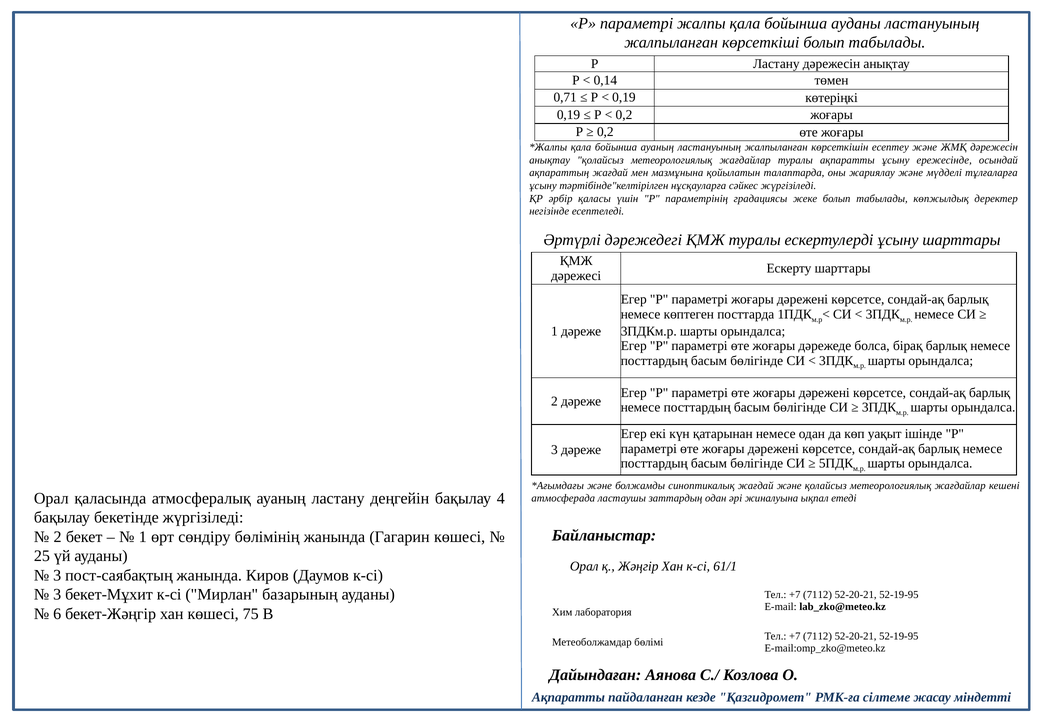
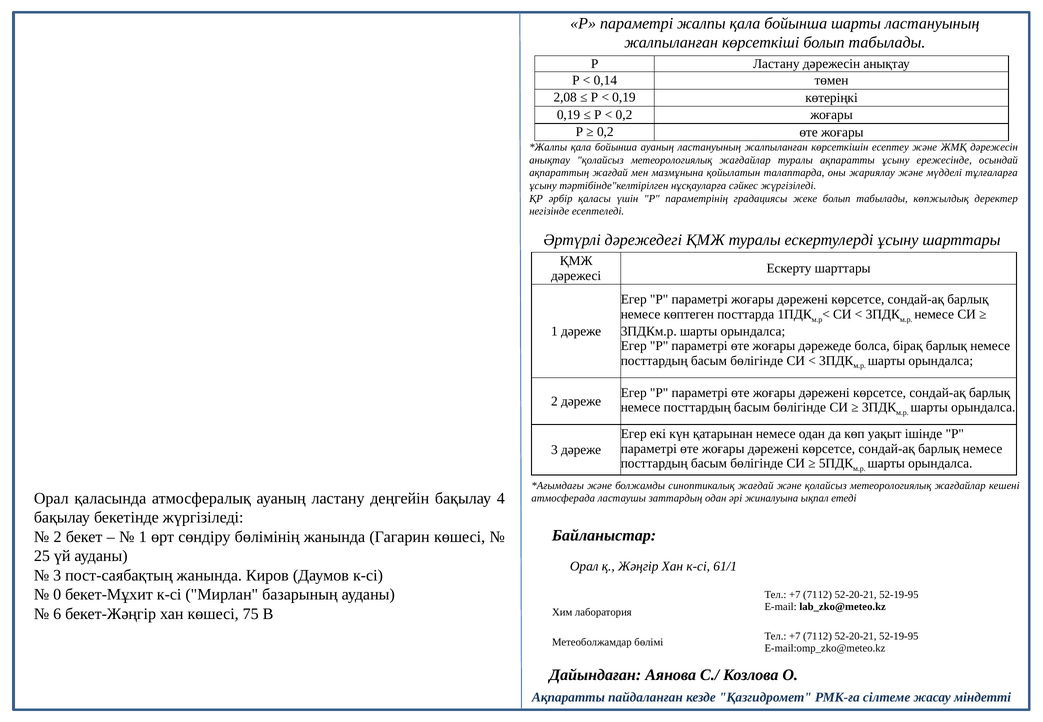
бойынша ауданы: ауданы -> шарты
0,71: 0,71 -> 2,08
3 at (57, 595): 3 -> 0
